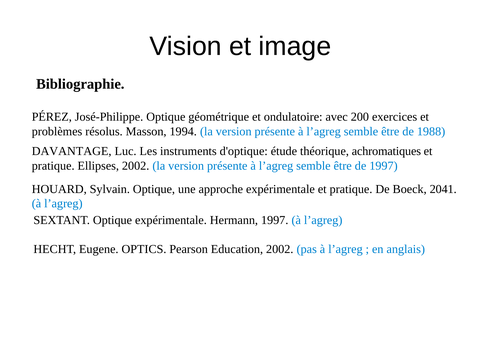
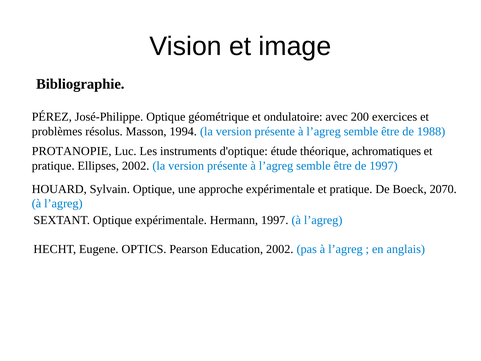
DAVANTAGE: DAVANTAGE -> PROTANOPIE
2041: 2041 -> 2070
